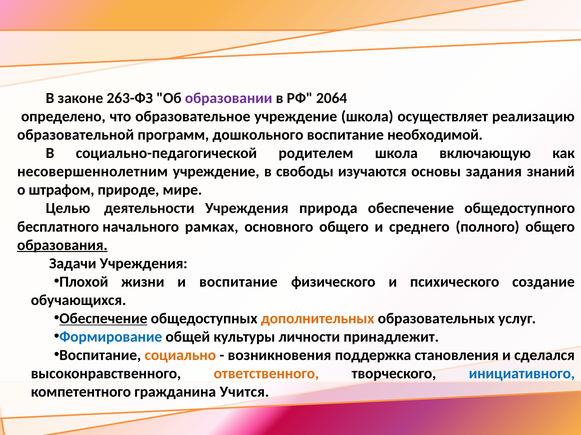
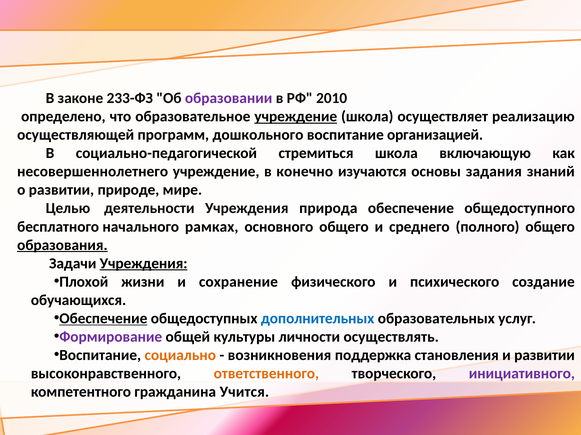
263-ФЗ: 263-ФЗ -> 233-ФЗ
2064: 2064 -> 2010
учреждение at (296, 117) underline: none -> present
образовательной: образовательной -> осуществляющей
необходимой: необходимой -> организацией
родителем: родителем -> стремиться
несовершеннолетним: несовершеннолетним -> несовершеннолетнего
свободы: свободы -> конечно
о штрафом: штрафом -> развитии
Учреждения at (144, 264) underline: none -> present
и воспитание: воспитание -> сохранение
дополнительных colour: orange -> blue
Формирование colour: blue -> purple
принадлежит: принадлежит -> осуществлять
и сделался: сделался -> развитии
инициативного colour: blue -> purple
